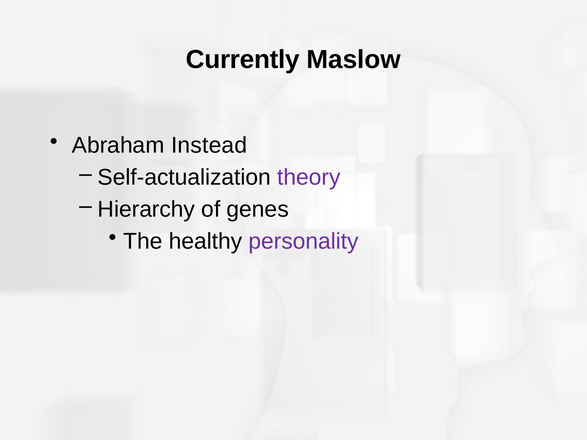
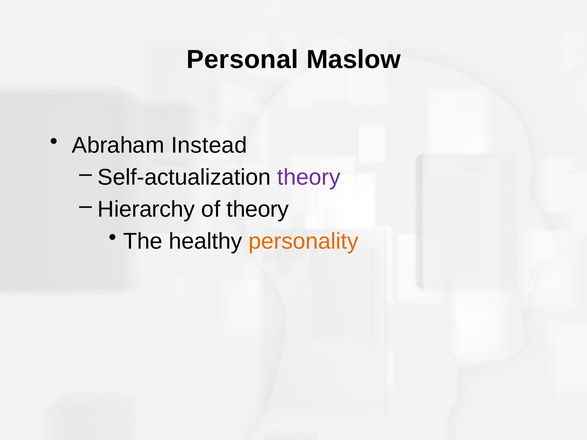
Currently: Currently -> Personal
of genes: genes -> theory
personality colour: purple -> orange
